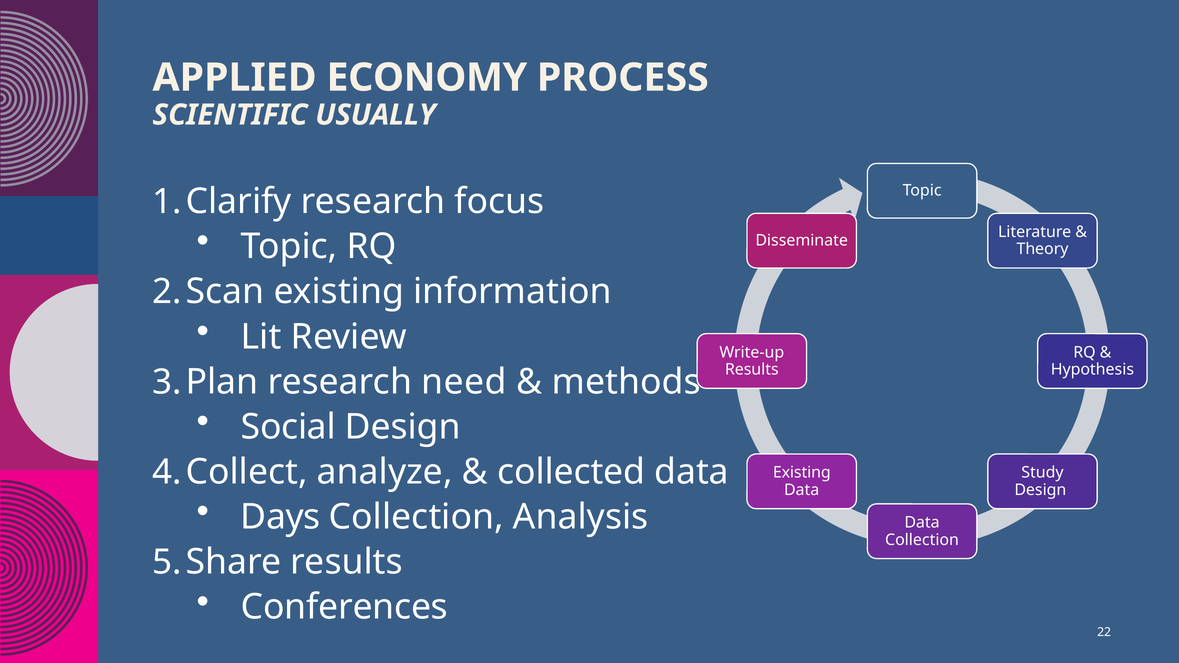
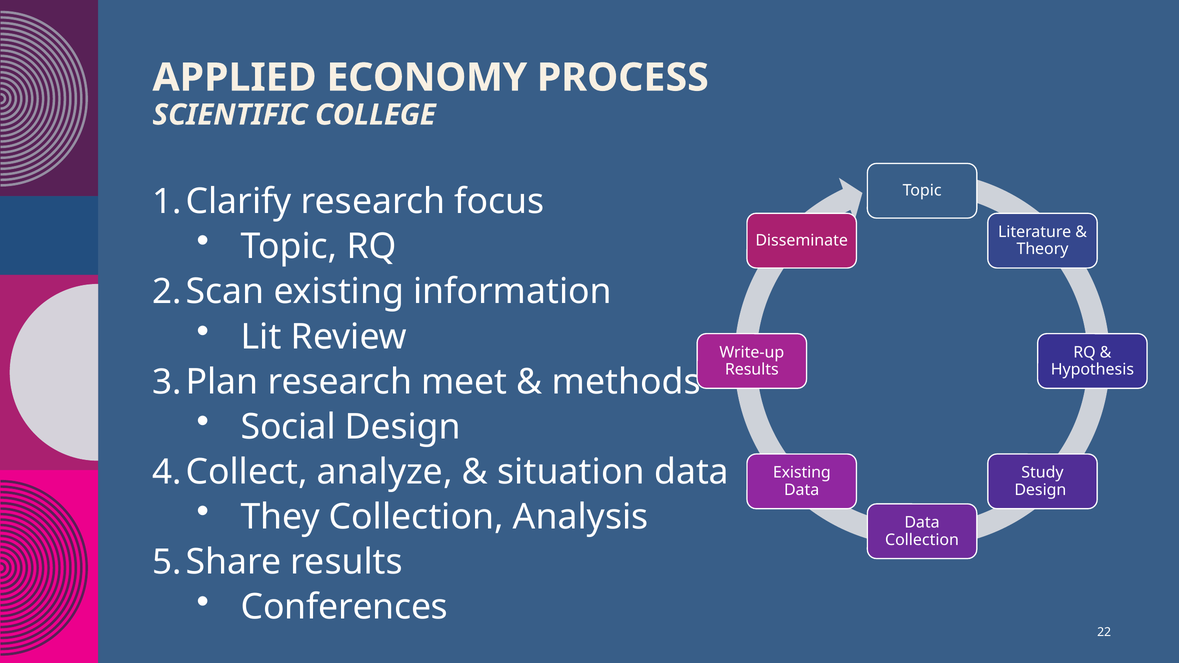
USUALLY: USUALLY -> COLLEGE
need: need -> meet
collected: collected -> situation
Days: Days -> They
